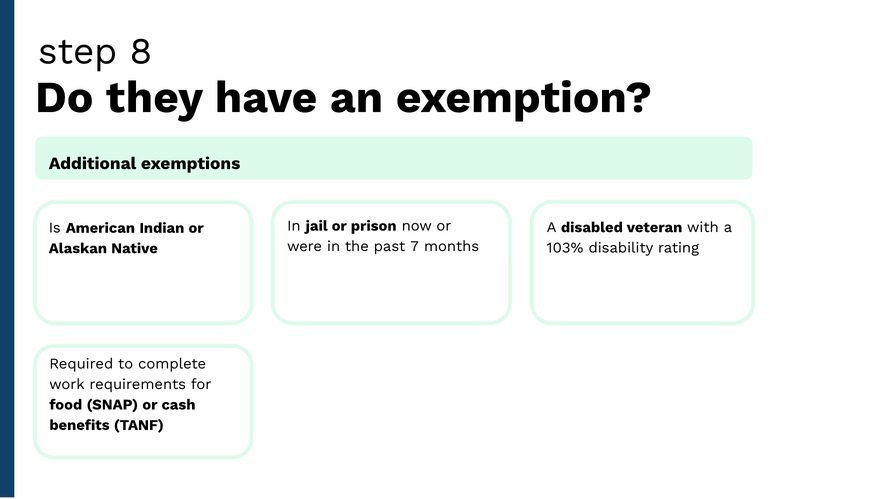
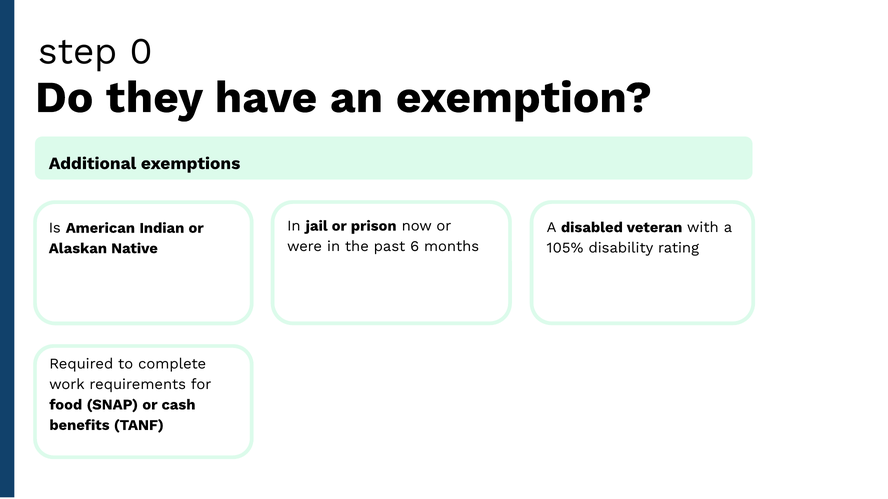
8: 8 -> 0
7: 7 -> 6
103%: 103% -> 105%
